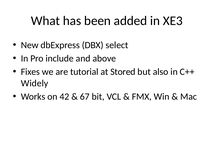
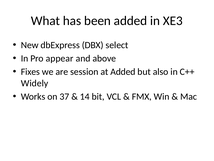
include: include -> appear
tutorial: tutorial -> session
at Stored: Stored -> Added
42: 42 -> 37
67: 67 -> 14
